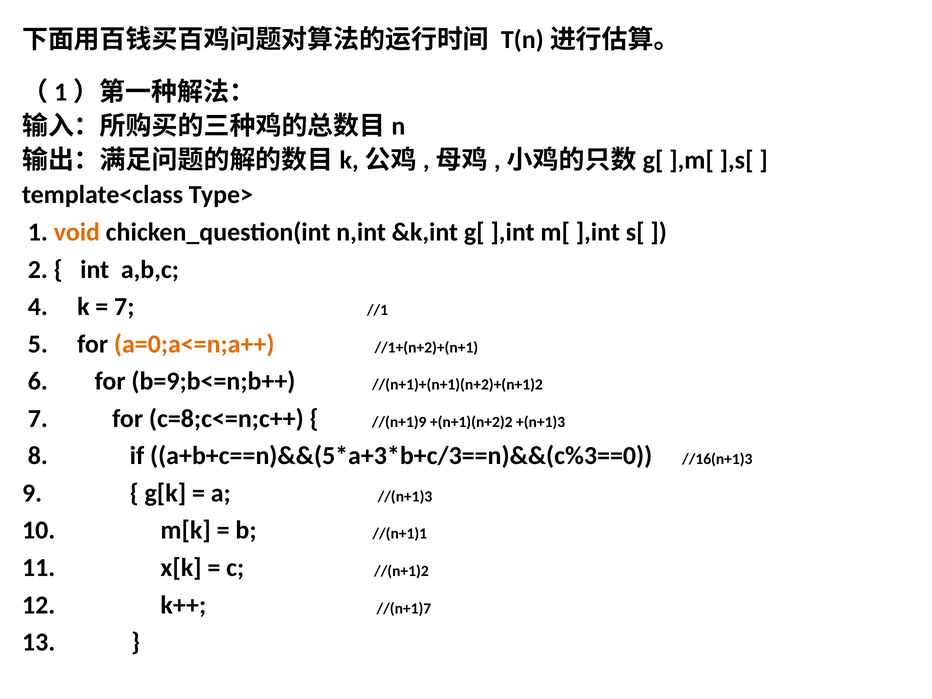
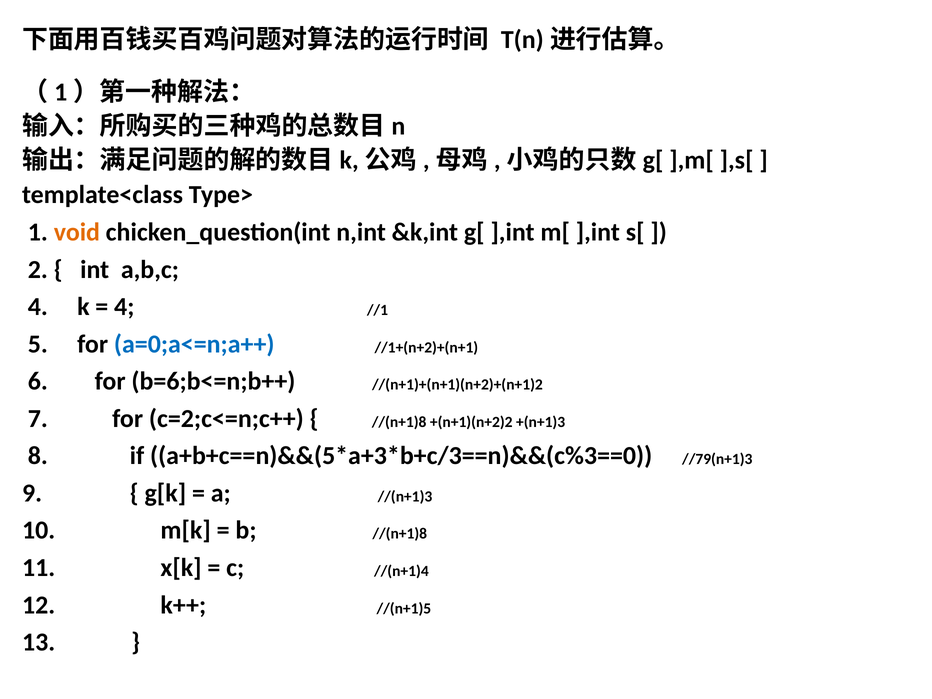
7 at (124, 307): 7 -> 4
a=0;a<=n;a++ colour: orange -> blue
b=9;b<=n;b++: b=9;b<=n;b++ -> b=6;b<=n;b++
c=8;c<=n;c++: c=8;c<=n;c++ -> c=2;c<=n;c++
//(n+1)9 at (399, 422): //(n+1)9 -> //(n+1)8
//16(n+1)3: //16(n+1)3 -> //79(n+1)3
b //(n+1)1: //(n+1)1 -> //(n+1)8
//(n+1)2: //(n+1)2 -> //(n+1)4
//(n+1)7: //(n+1)7 -> //(n+1)5
